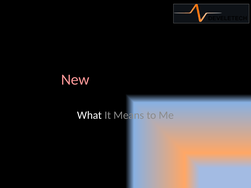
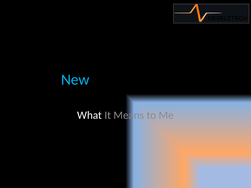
New colour: pink -> light blue
